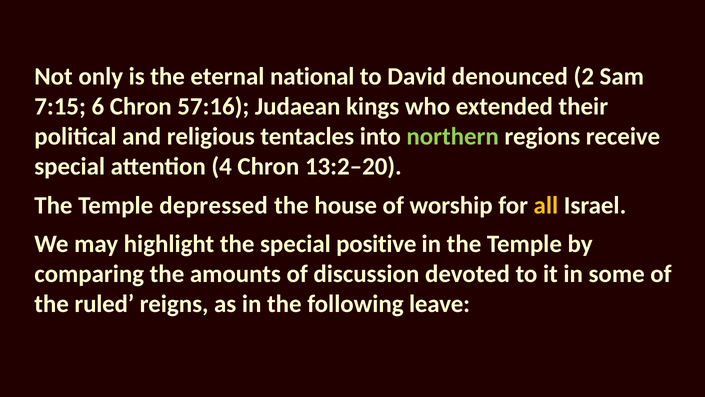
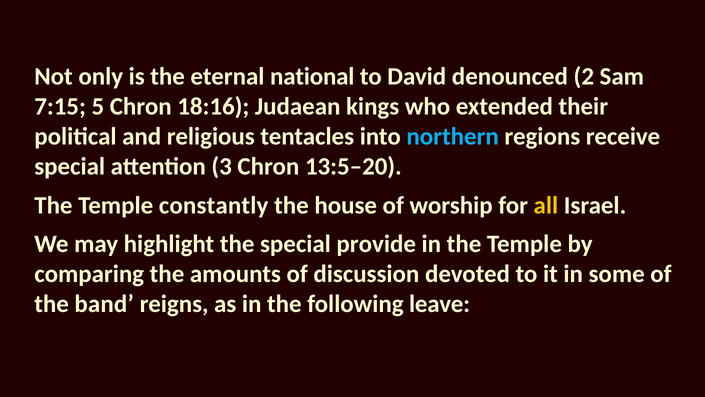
6: 6 -> 5
57:16: 57:16 -> 18:16
northern colour: light green -> light blue
4: 4 -> 3
13:2–20: 13:2–20 -> 13:5–20
depressed: depressed -> constantly
positive: positive -> provide
ruled: ruled -> band
